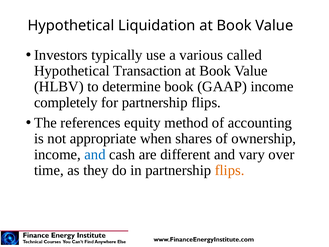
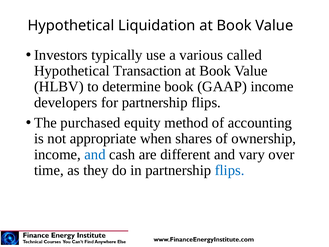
completely: completely -> developers
references: references -> purchased
flips at (230, 170) colour: orange -> blue
